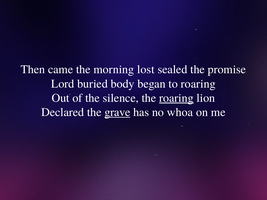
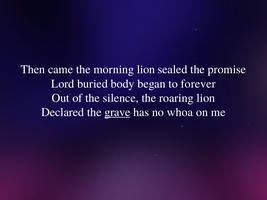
morning lost: lost -> lion
to roaring: roaring -> forever
roaring at (176, 98) underline: present -> none
